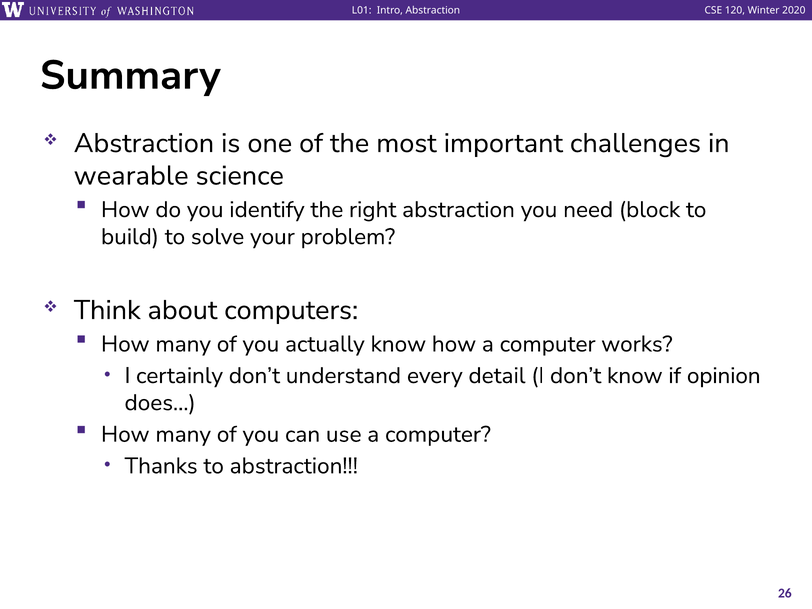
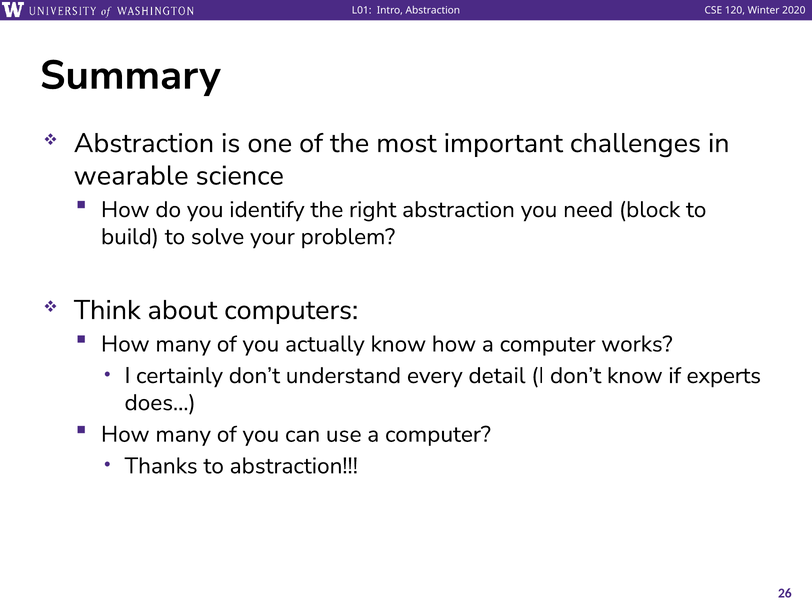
opinion: opinion -> experts
